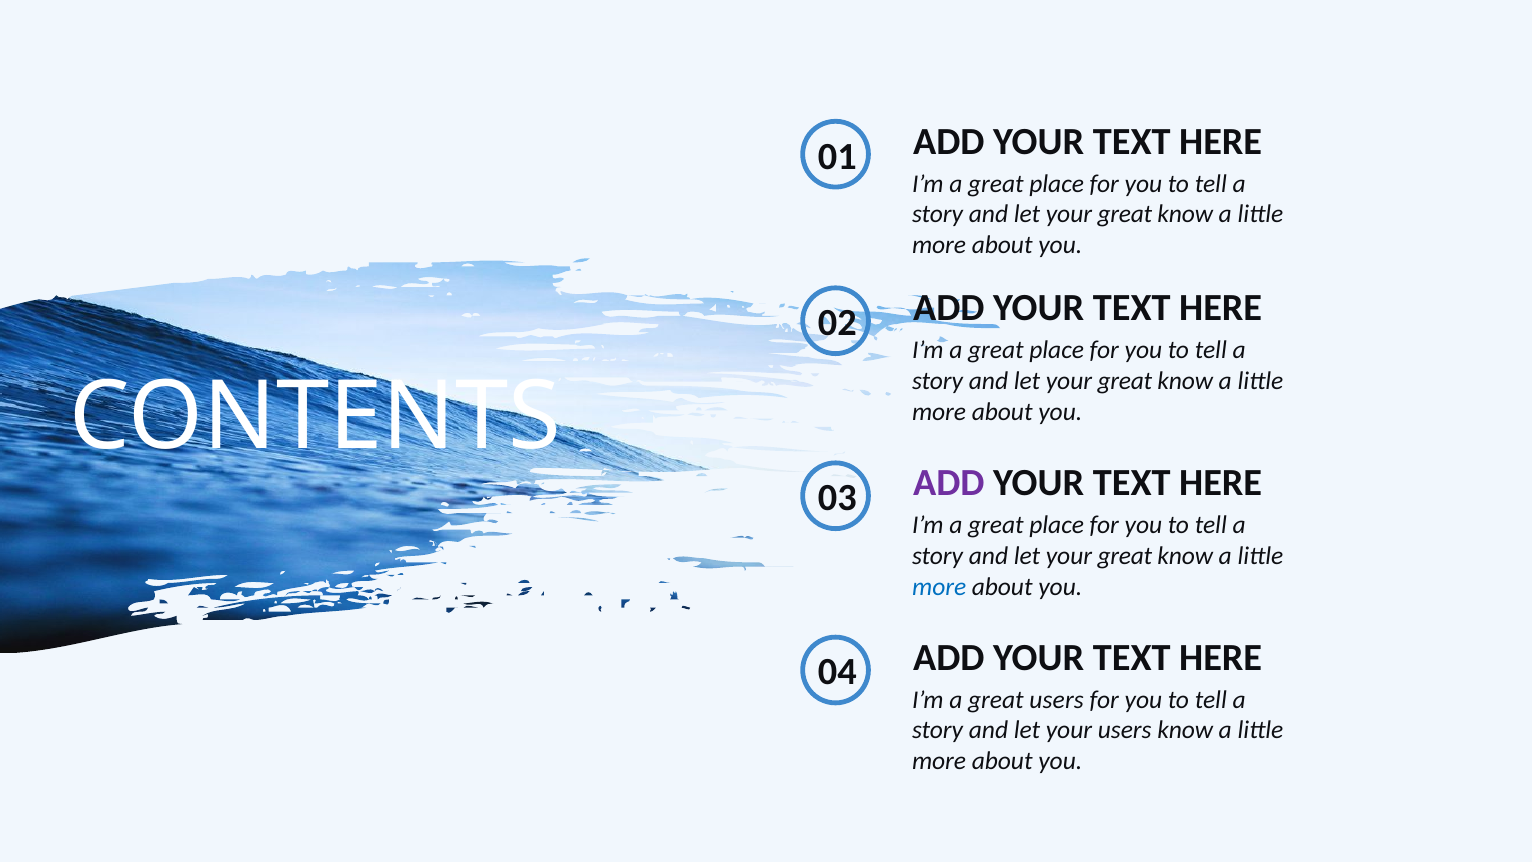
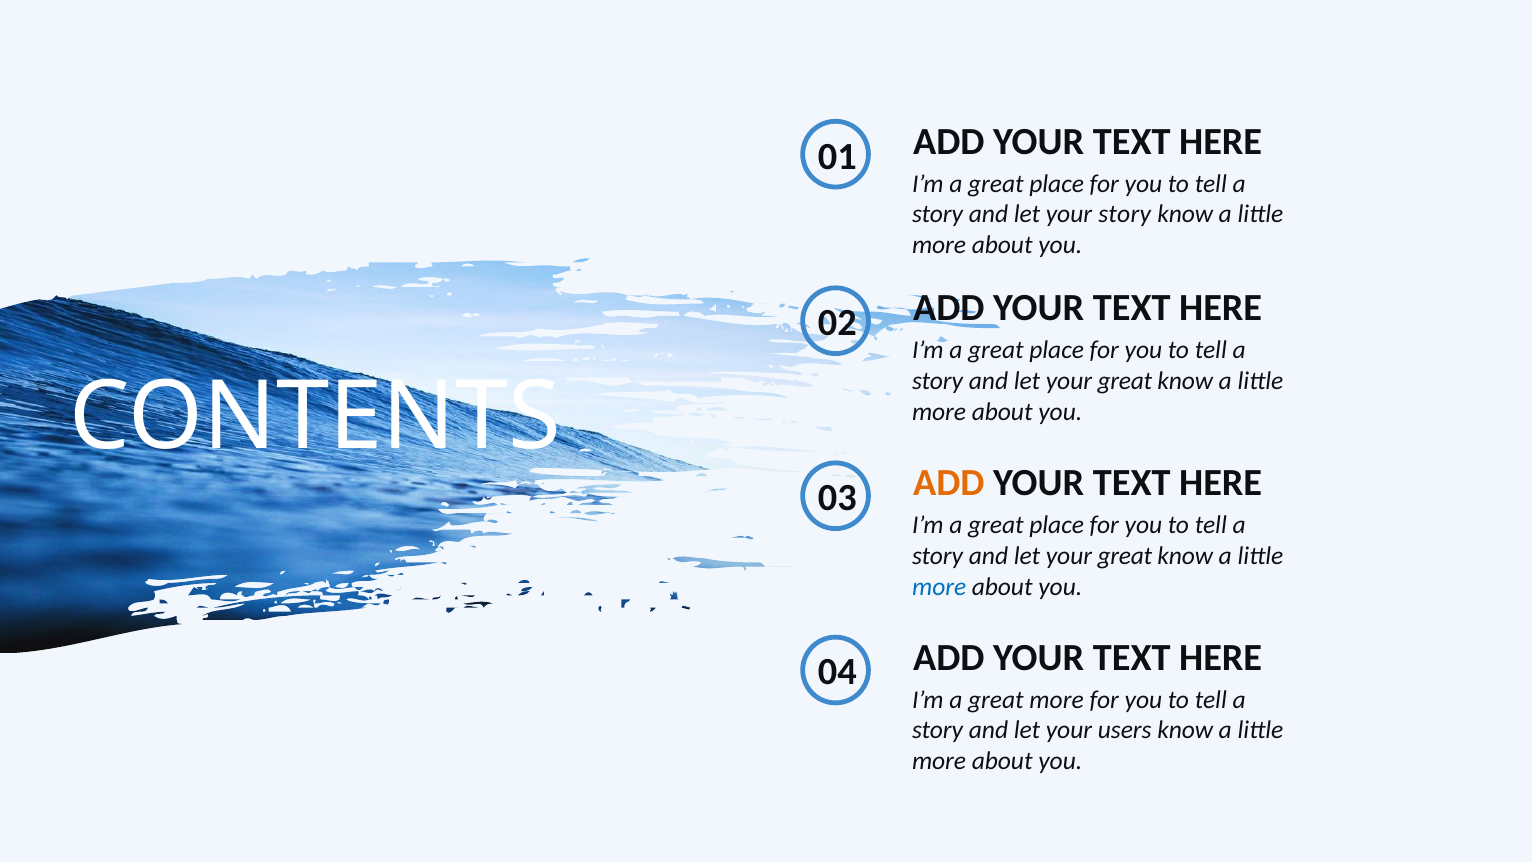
great at (1125, 214): great -> story
ADD at (949, 483) colour: purple -> orange
great users: users -> more
